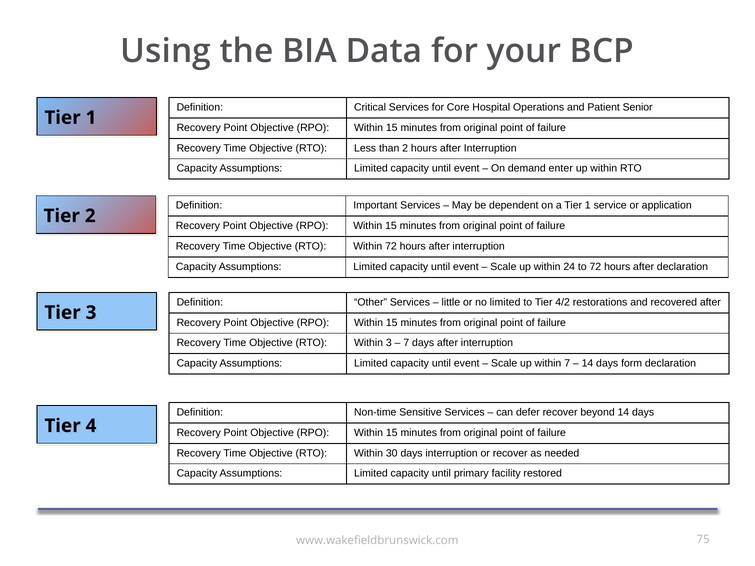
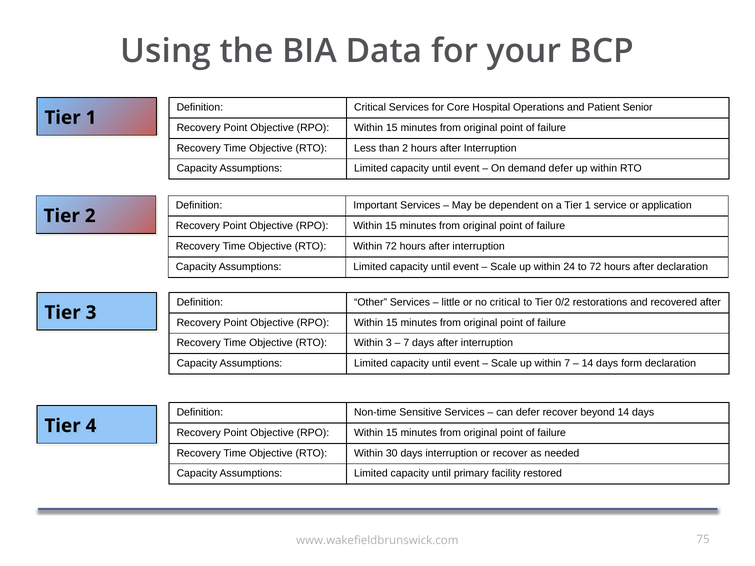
demand enter: enter -> defer
no limited: limited -> critical
4/2: 4/2 -> 0/2
